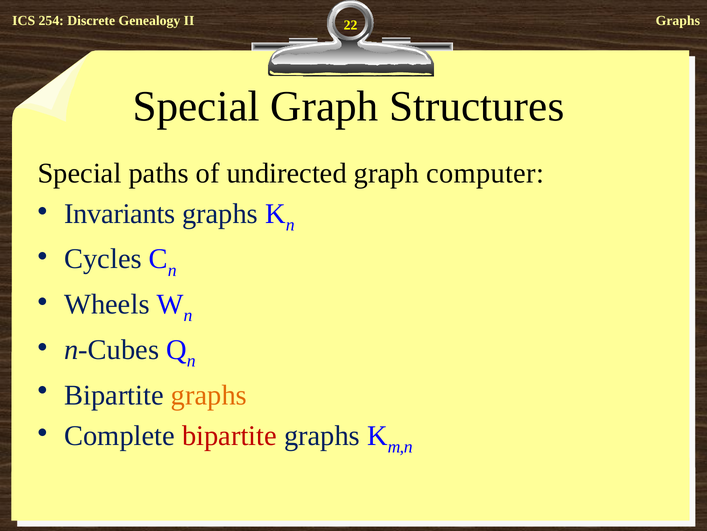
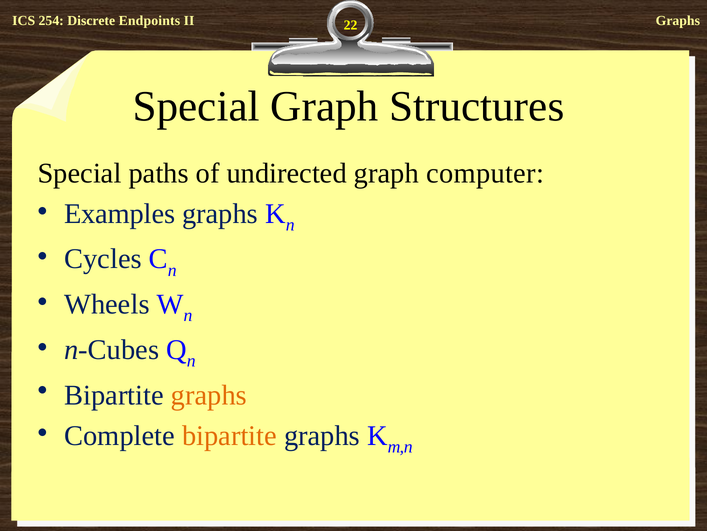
Genealogy: Genealogy -> Endpoints
Invariants: Invariants -> Examples
bipartite at (229, 435) colour: red -> orange
